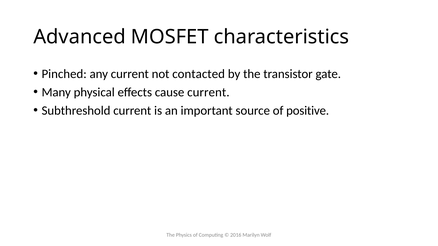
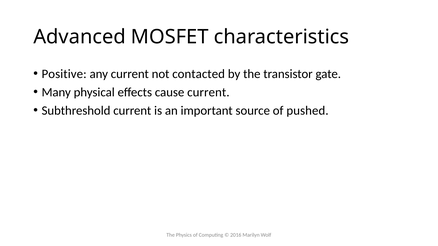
Pinched: Pinched -> Positive
positive: positive -> pushed
